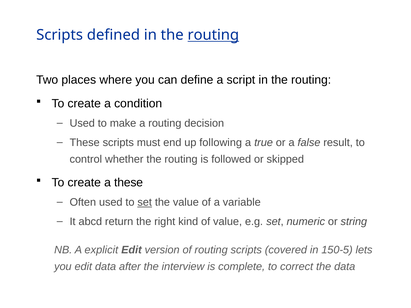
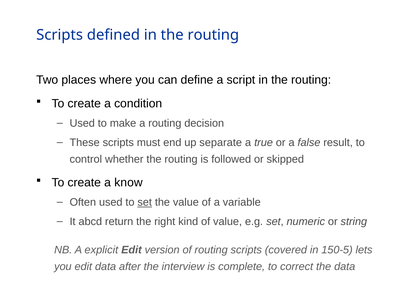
routing at (213, 35) underline: present -> none
following: following -> separate
a these: these -> know
